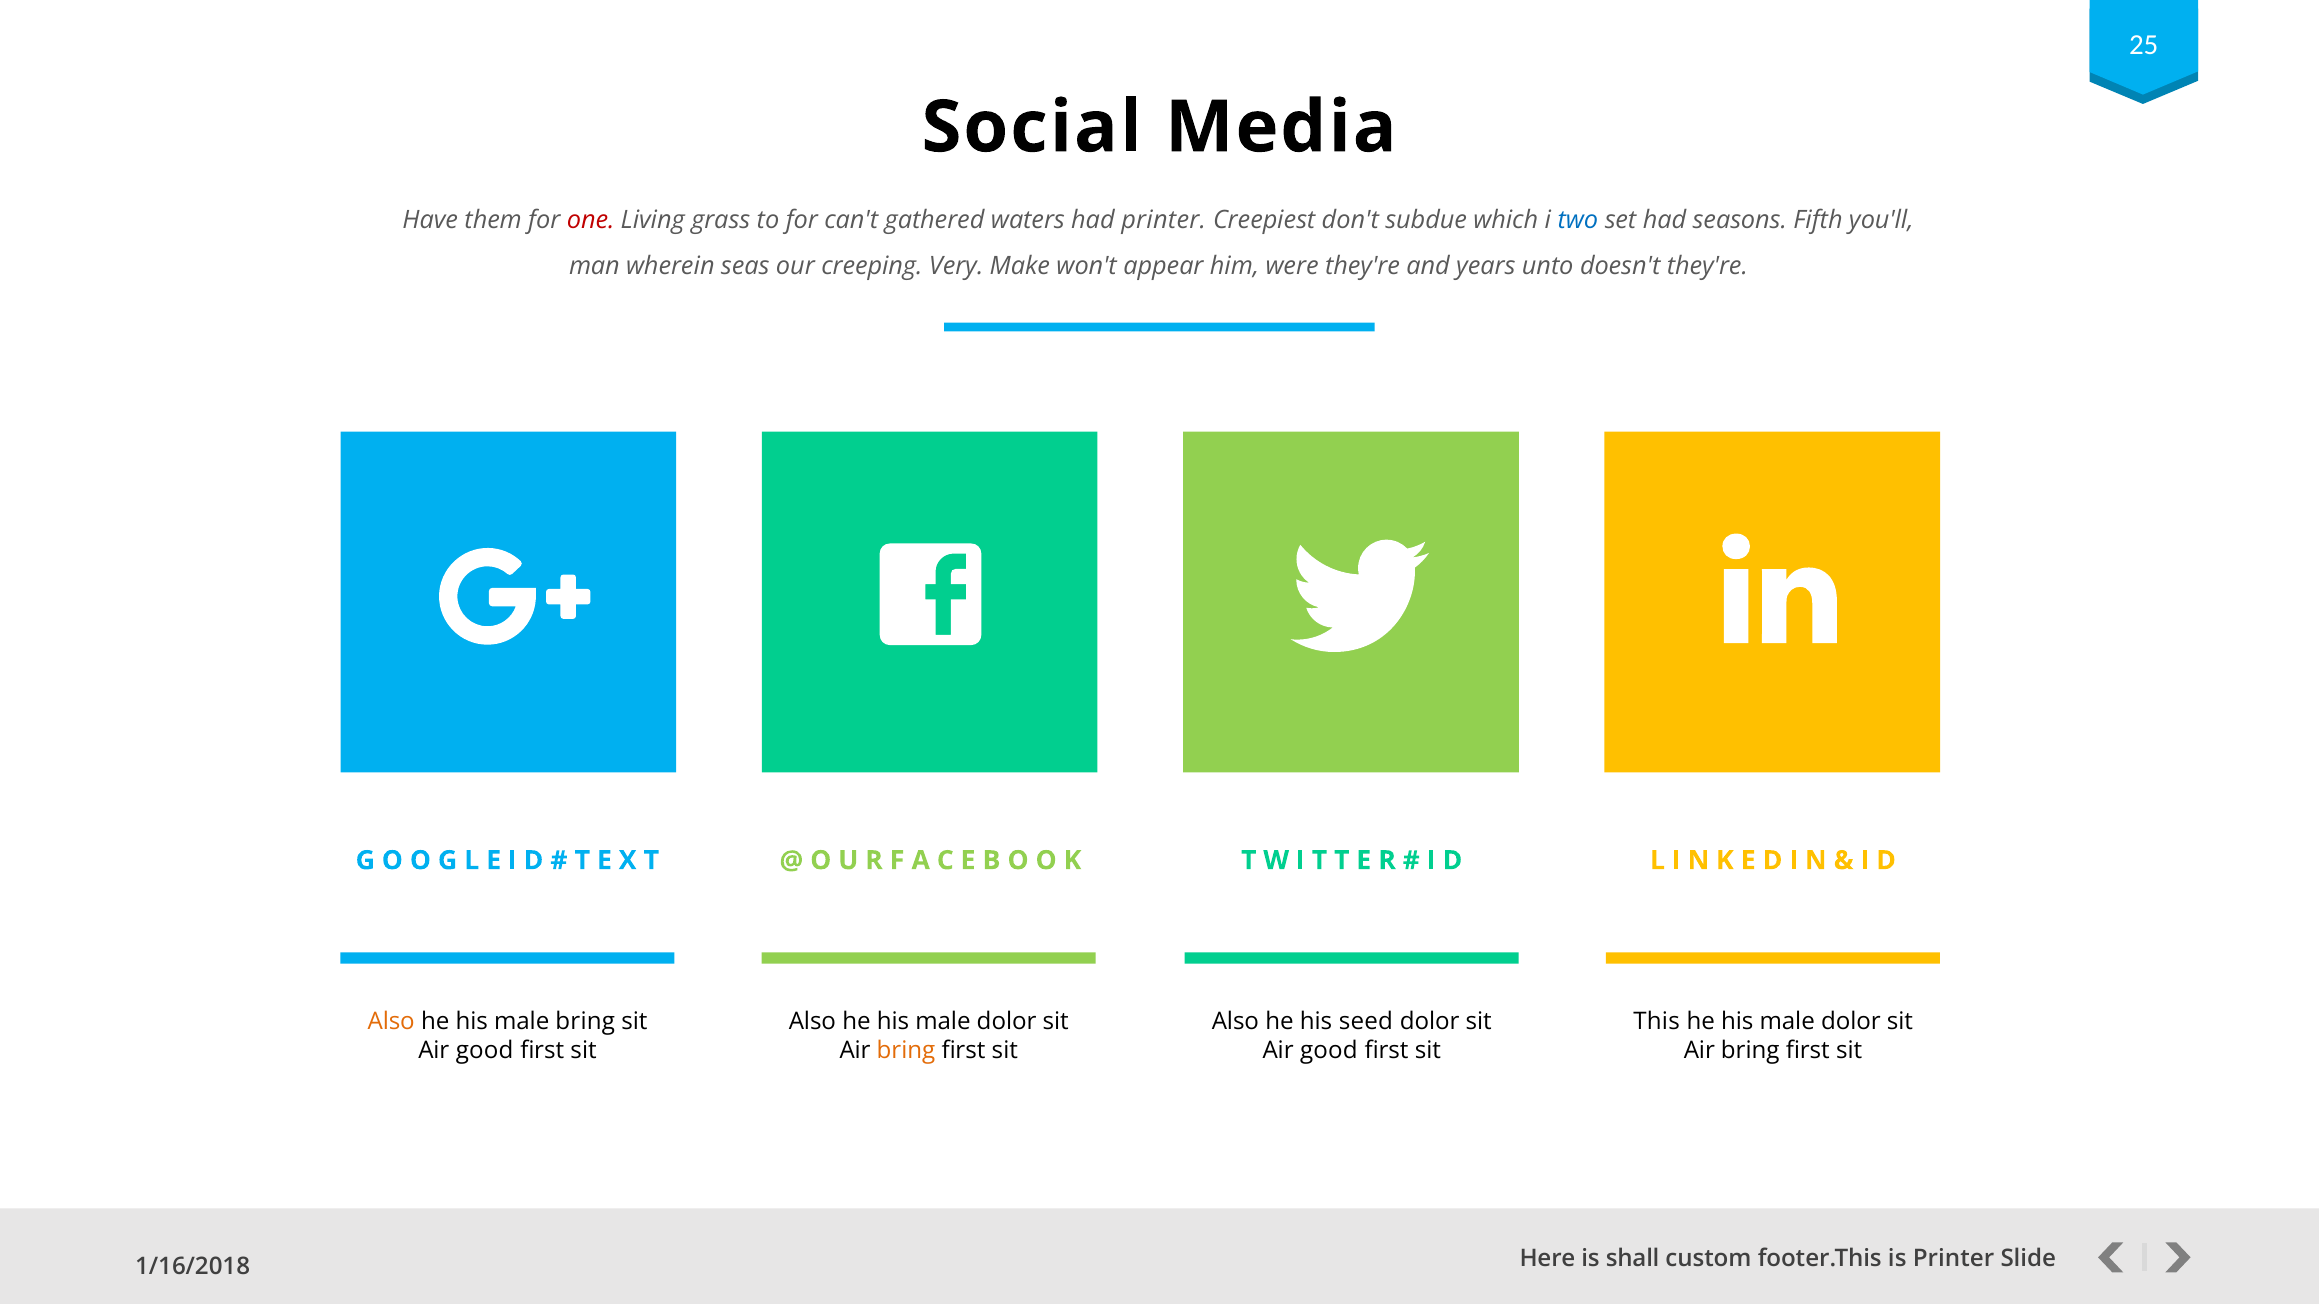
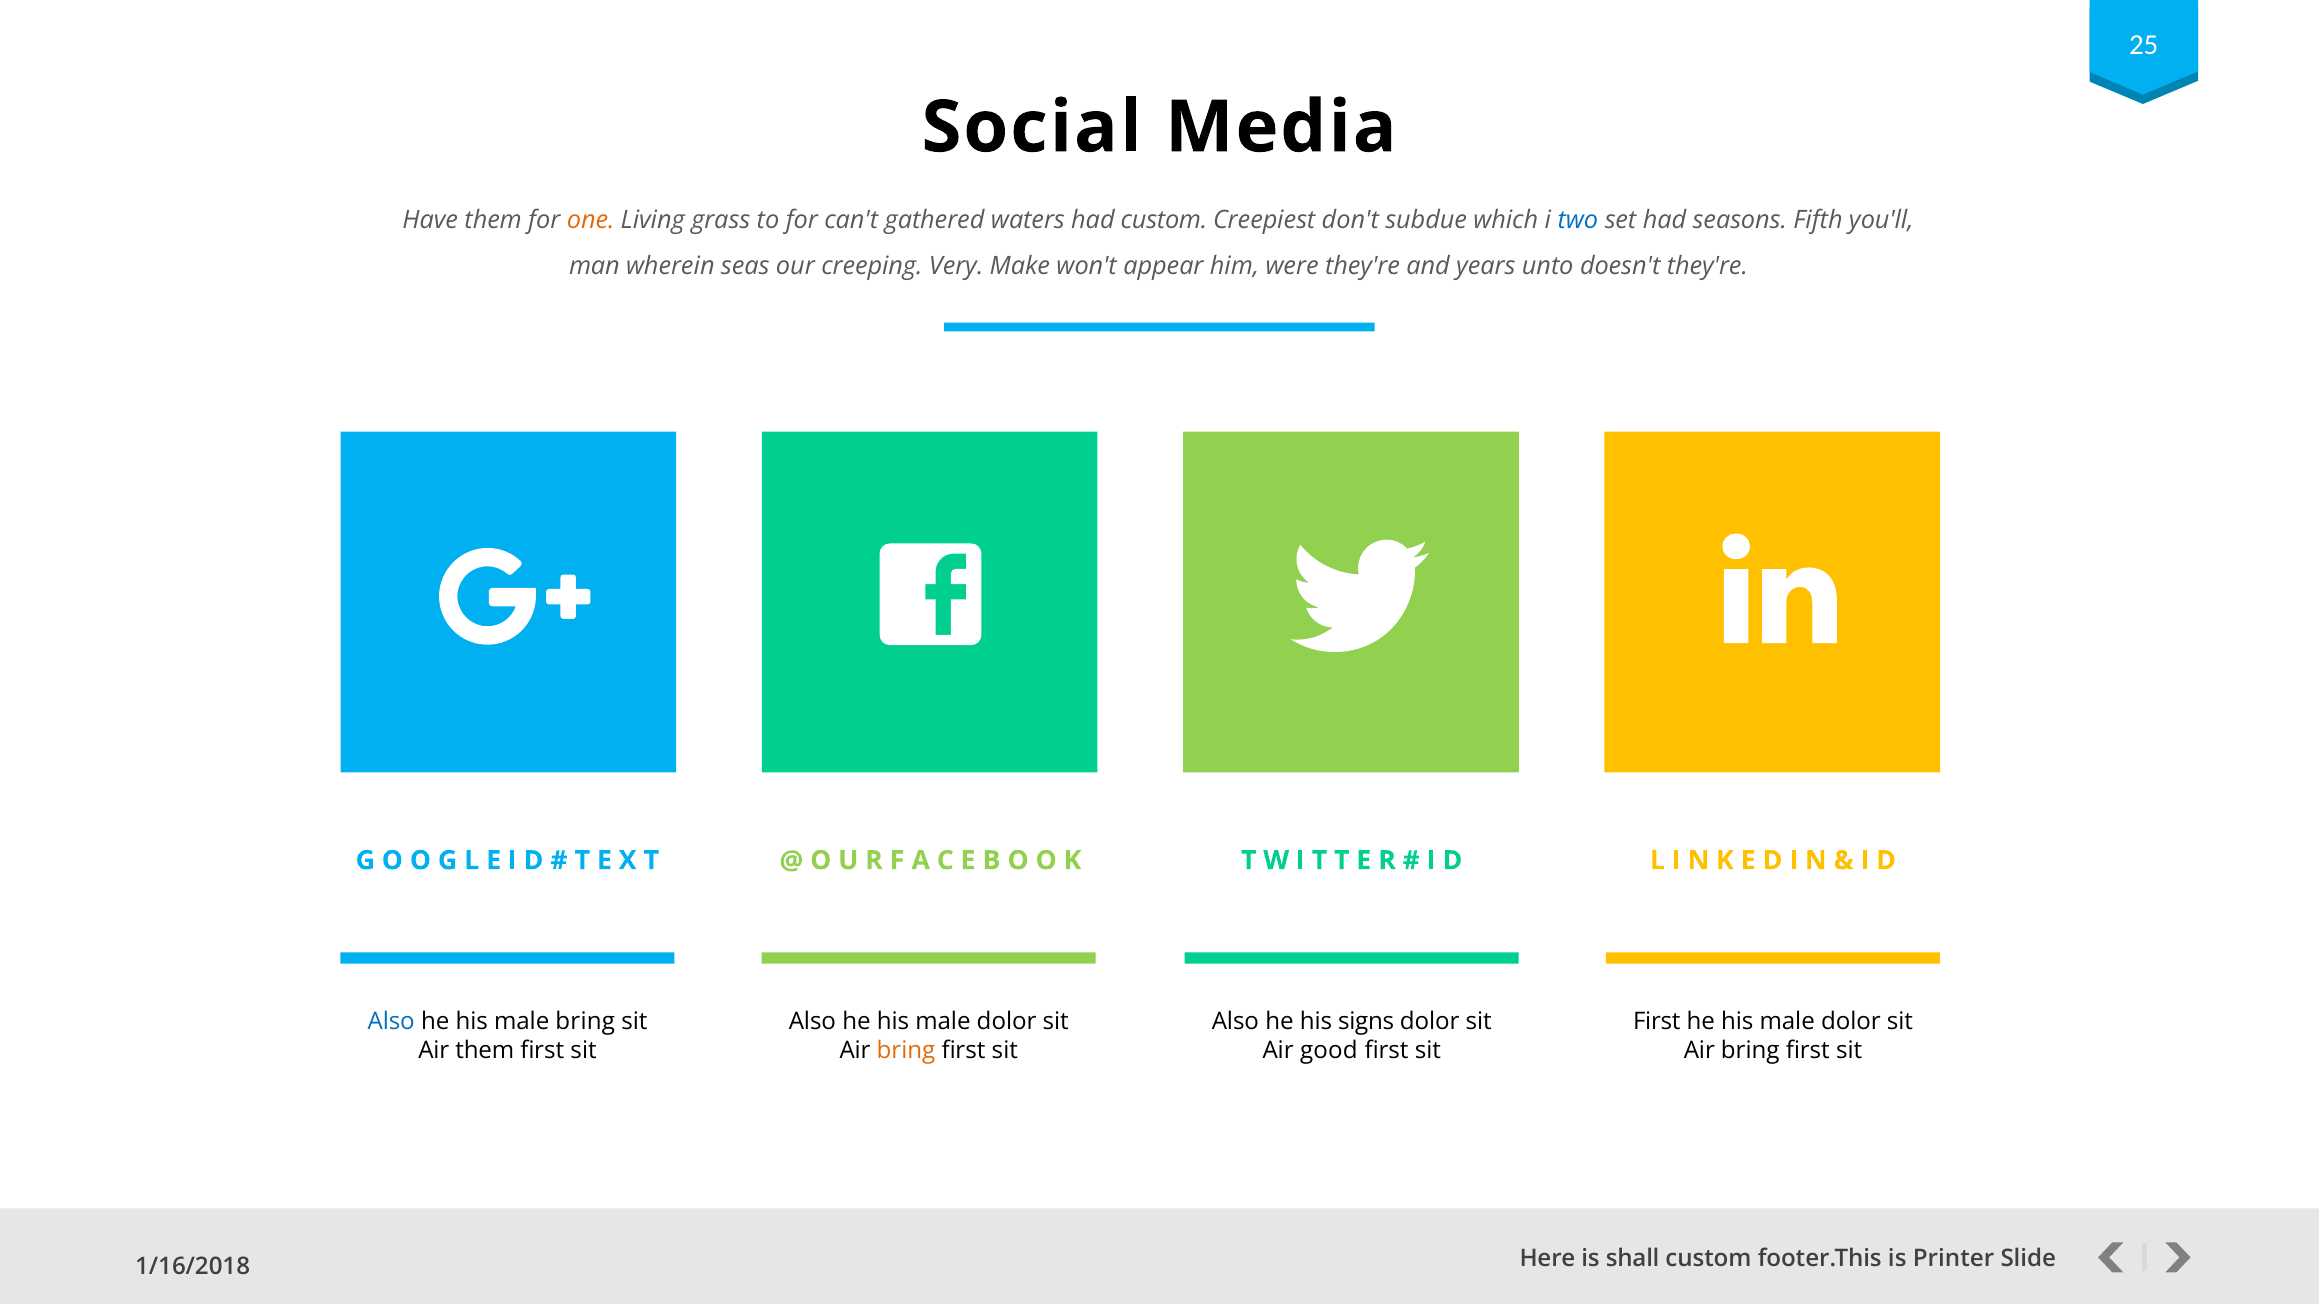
one colour: red -> orange
had printer: printer -> custom
Also at (391, 1022) colour: orange -> blue
seed: seed -> signs
This at (1657, 1022): This -> First
good at (485, 1051): good -> them
